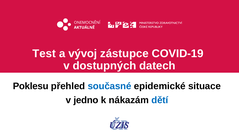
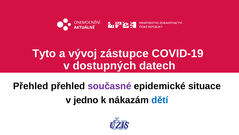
Test: Test -> Tyto
Poklesu at (31, 86): Poklesu -> Přehled
současné colour: blue -> purple
